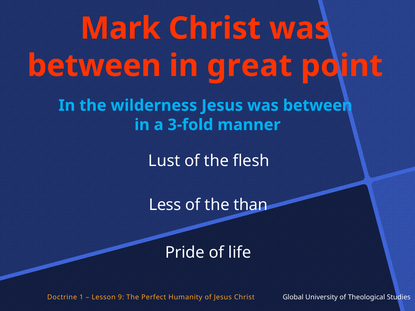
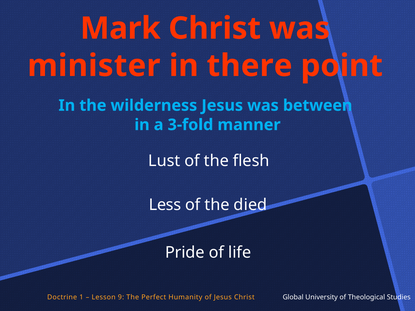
between at (94, 66): between -> minister
great: great -> there
than: than -> died
